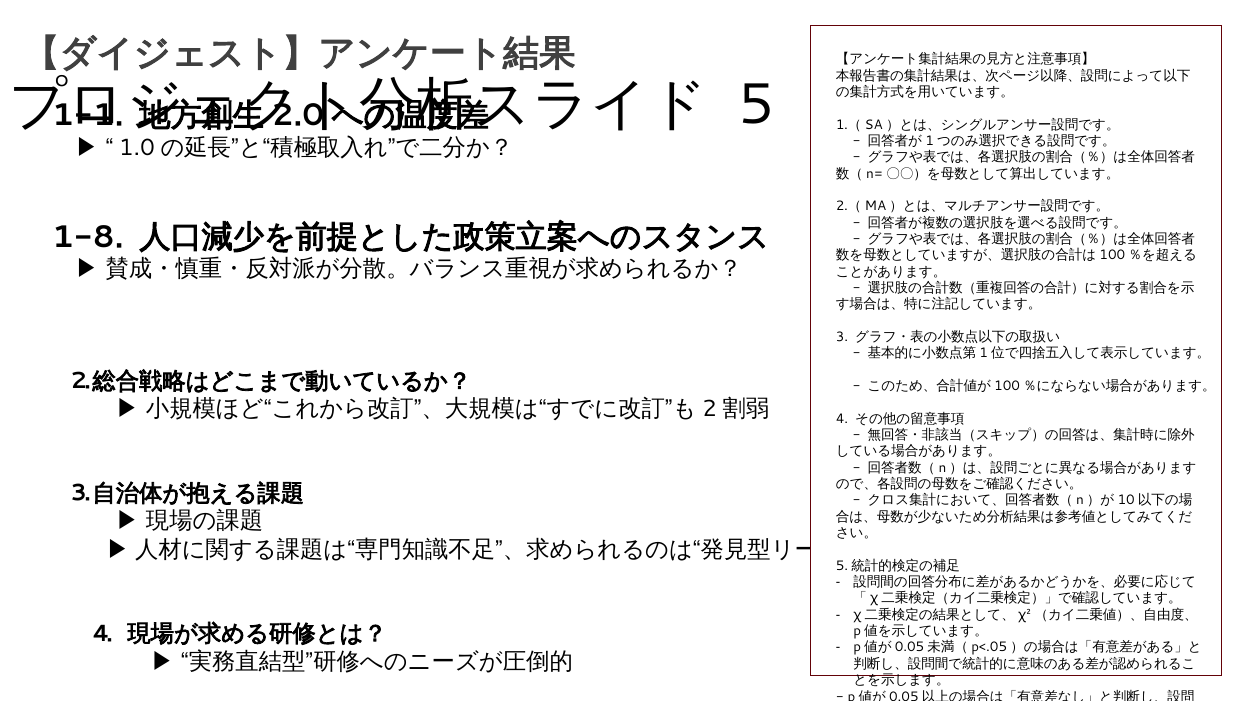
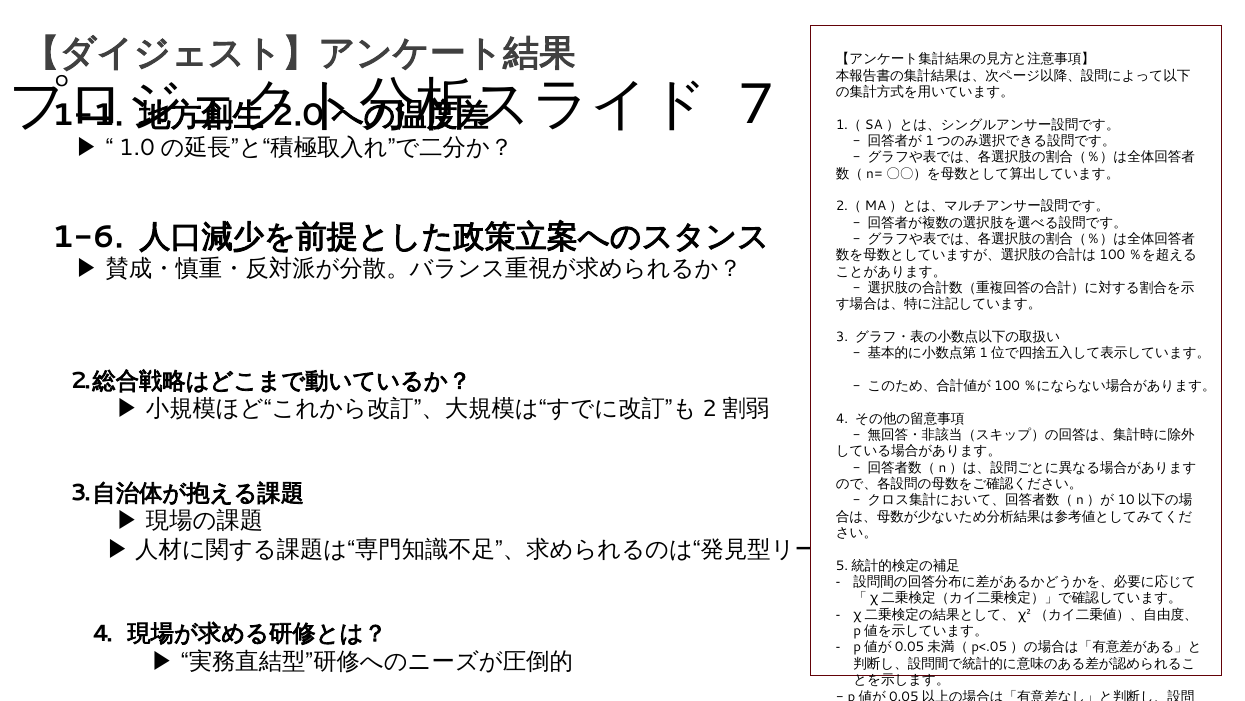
5: 5 -> 7
1-8: 1-8 -> 1-6
